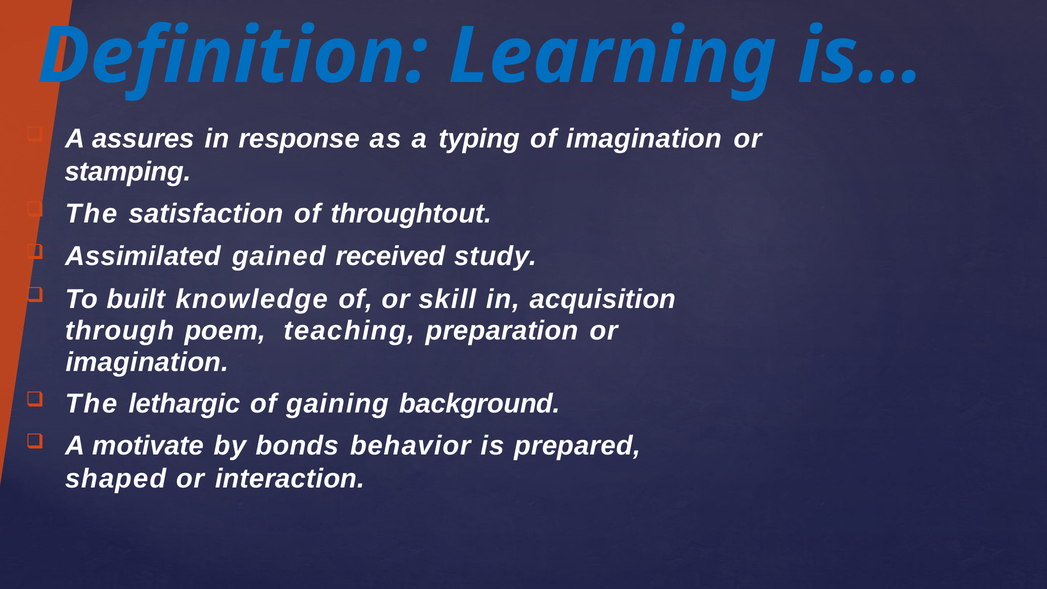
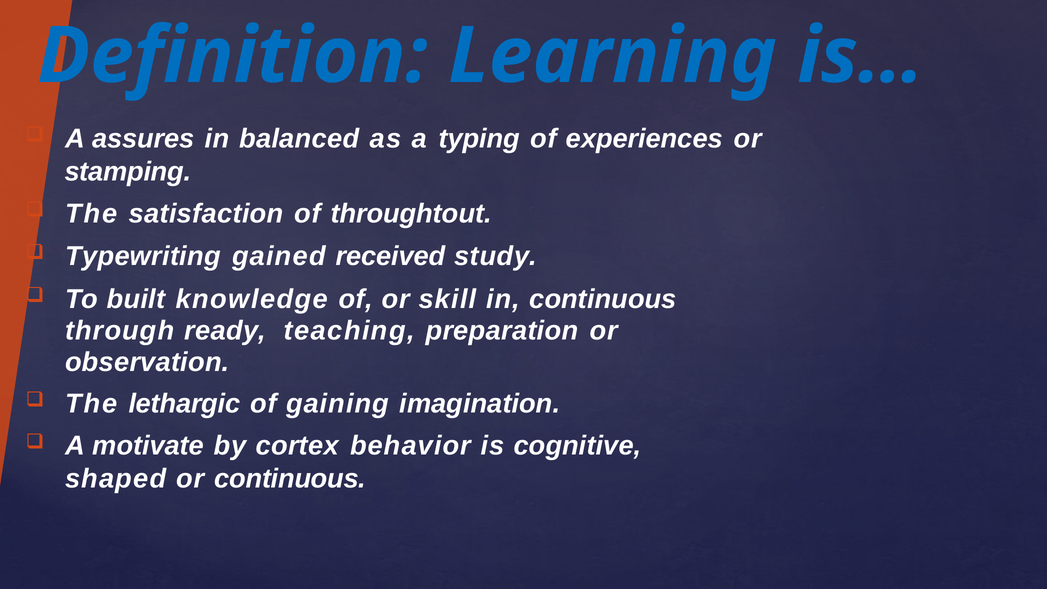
response: response -> balanced
of imagination: imagination -> experiences
Assimilated: Assimilated -> Typewriting
in acquisition: acquisition -> continuous
poem: poem -> ready
imagination at (147, 362): imagination -> observation
background: background -> imagination
bonds: bonds -> cortex
prepared: prepared -> cognitive
or interaction: interaction -> continuous
